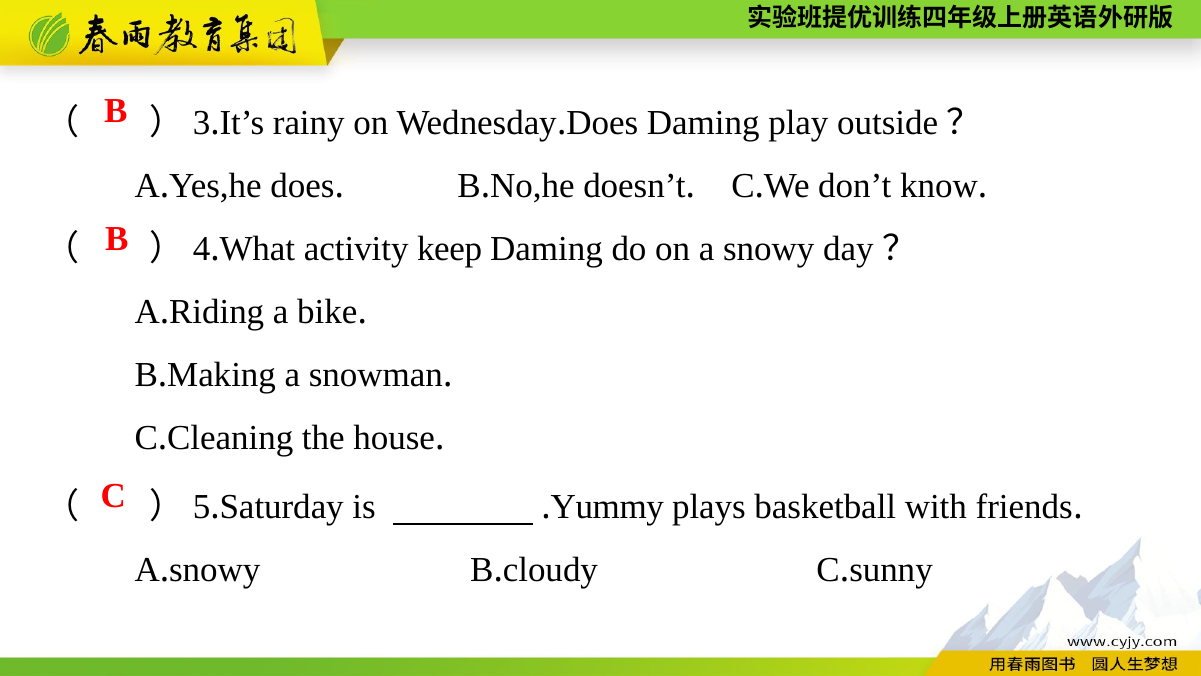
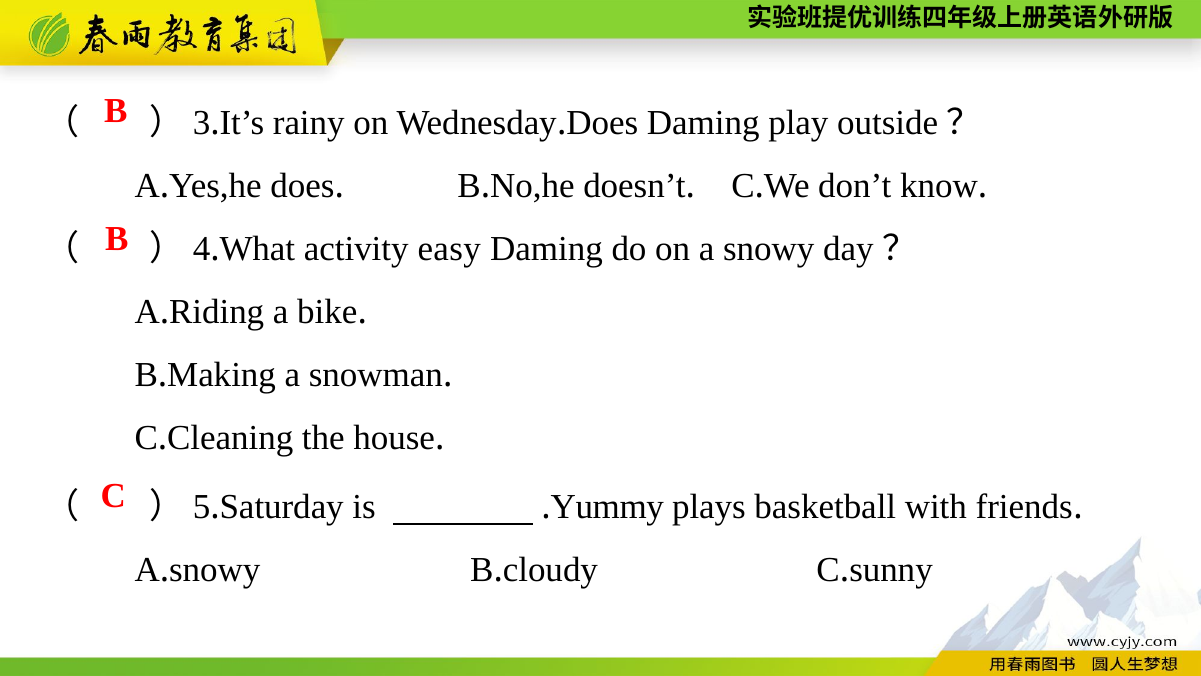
keep: keep -> easy
